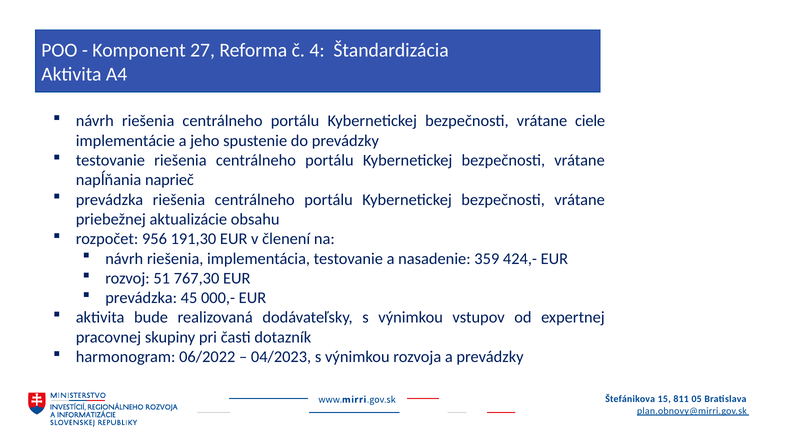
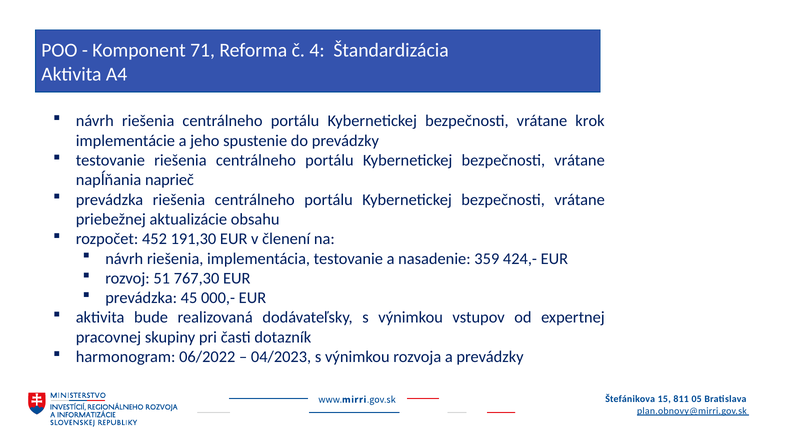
27: 27 -> 71
ciele: ciele -> krok
956: 956 -> 452
